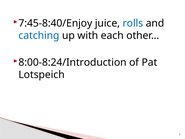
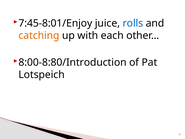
7:45-8:40/Enjoy: 7:45-8:40/Enjoy -> 7:45-8:01/Enjoy
catching colour: blue -> orange
8:00-8:24/Introduction: 8:00-8:24/Introduction -> 8:00-8:80/Introduction
